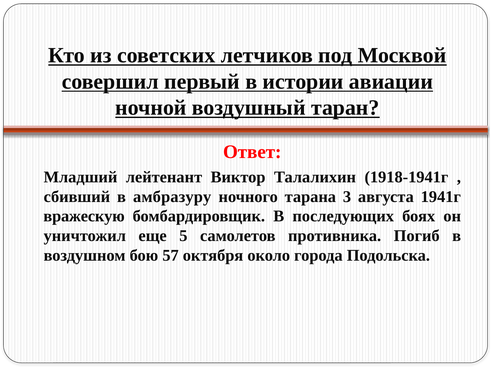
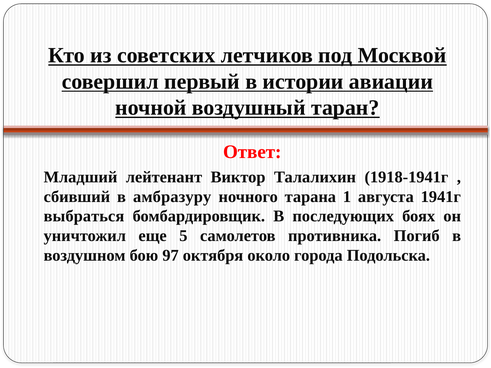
3: 3 -> 1
вражескую: вражескую -> выбраться
57: 57 -> 97
